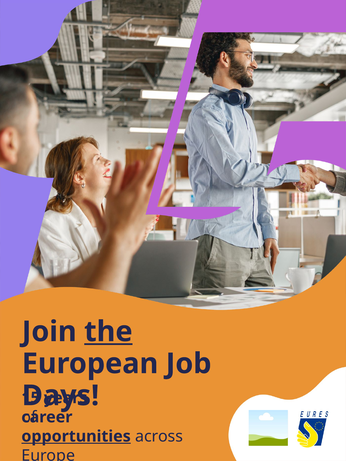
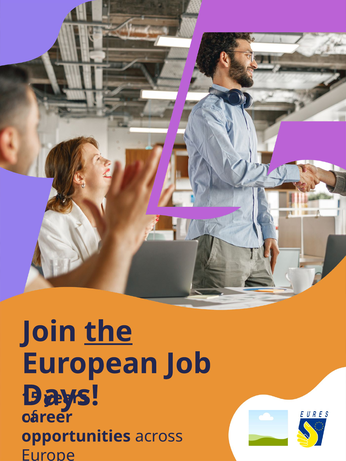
opportunities underline: present -> none
